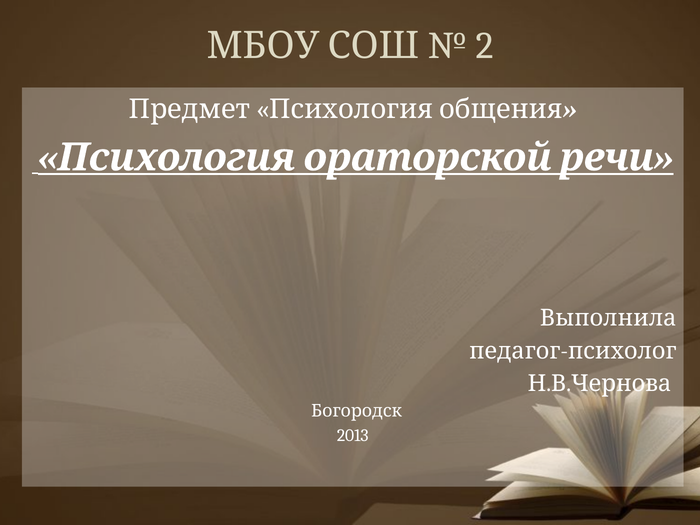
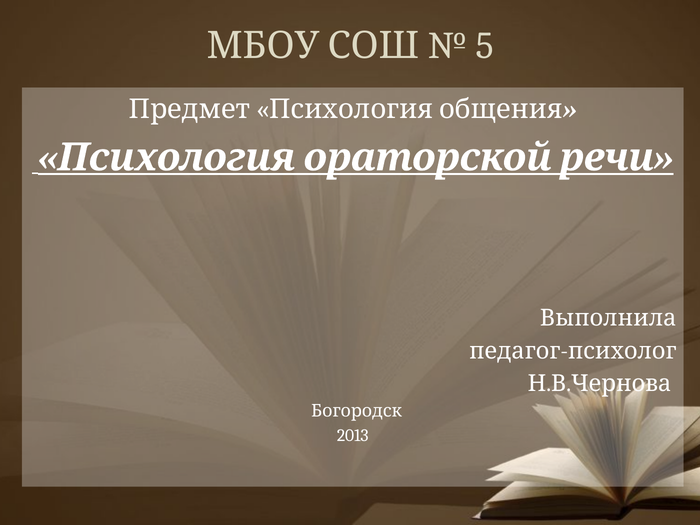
2: 2 -> 5
